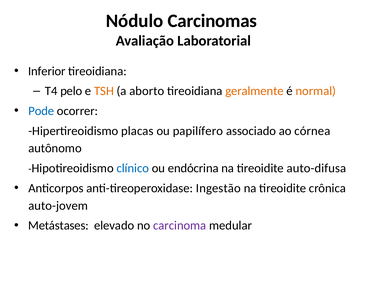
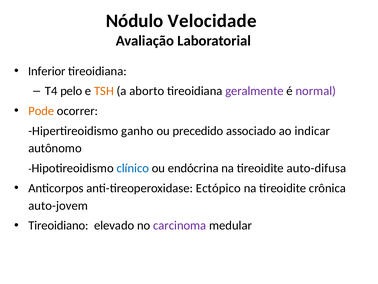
Carcinomas: Carcinomas -> Velocidade
geralmente colour: orange -> purple
normal colour: orange -> purple
Pode colour: blue -> orange
placas: placas -> ganho
papilífero: papilífero -> precedido
córnea: córnea -> indicar
Ingestão: Ingestão -> Ectópico
Metástases: Metástases -> Tireoidiano
